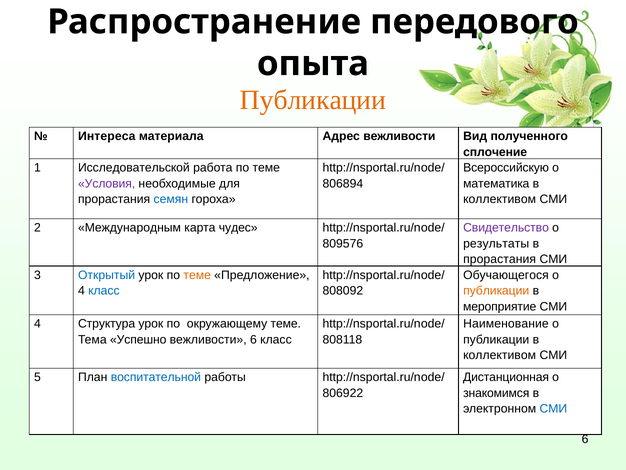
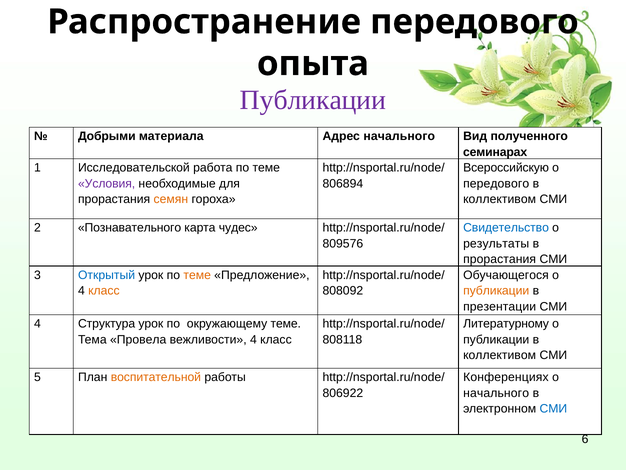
Публикации at (313, 100) colour: orange -> purple
Интереса: Интереса -> Добрыми
Адрес вежливости: вежливости -> начального
сплочение: сплочение -> семинарах
математика at (496, 183): математика -> передового
семян colour: blue -> orange
Международным: Международным -> Познавательного
Свидетельство colour: purple -> blue
класс at (104, 290) colour: blue -> orange
мероприятие: мероприятие -> презентации
Наименование: Наименование -> Литературному
Успешно: Успешно -> Провела
вежливости 6: 6 -> 4
воспитательной colour: blue -> orange
Дистанционная: Дистанционная -> Конференциях
знакомимся at (496, 393): знакомимся -> начального
